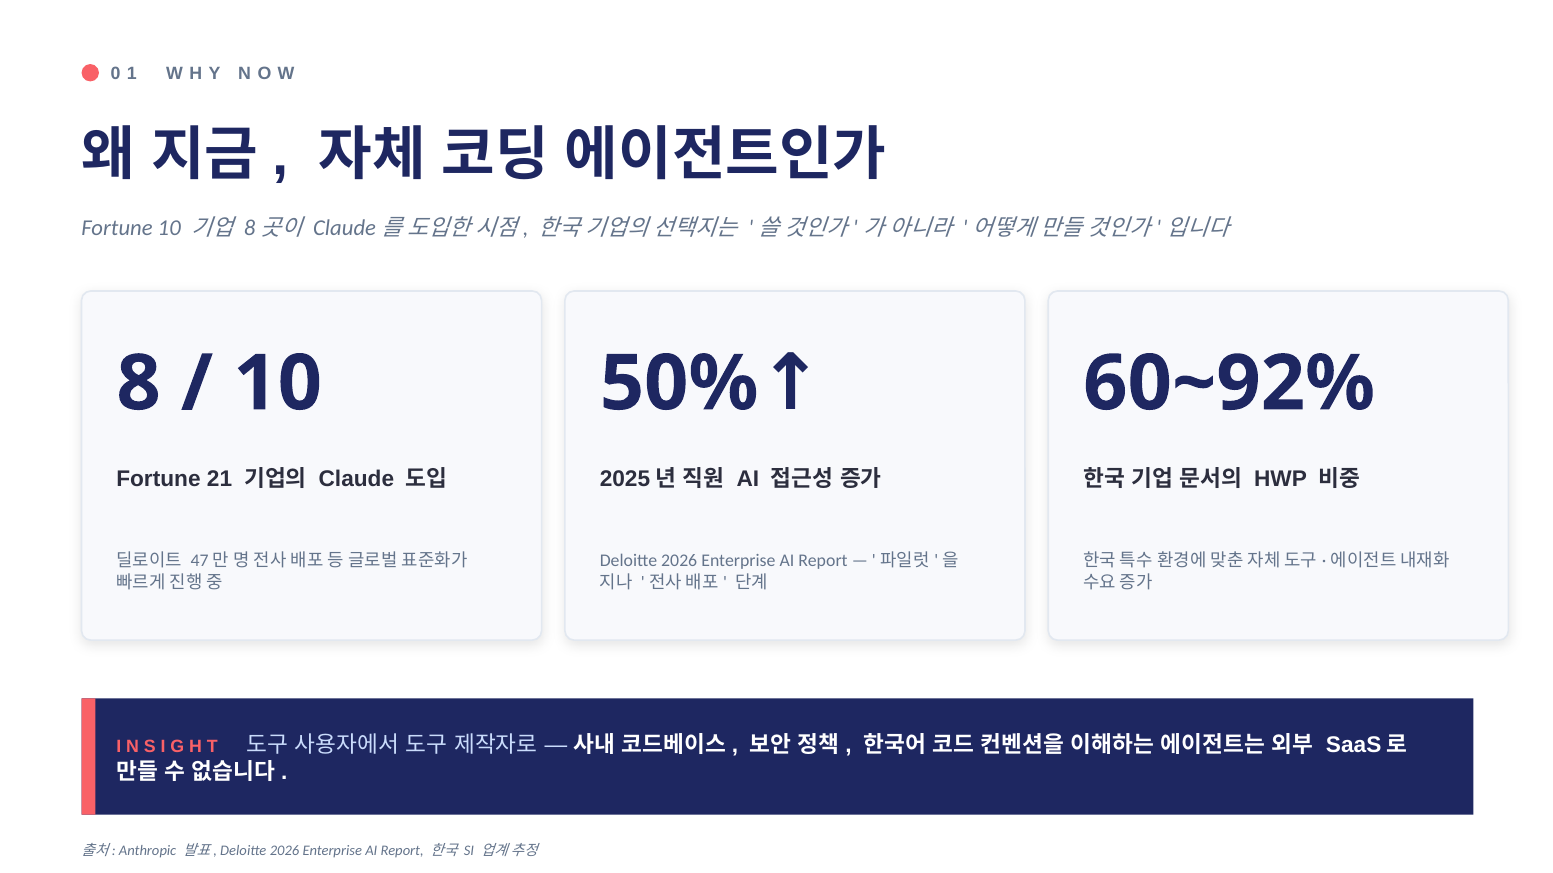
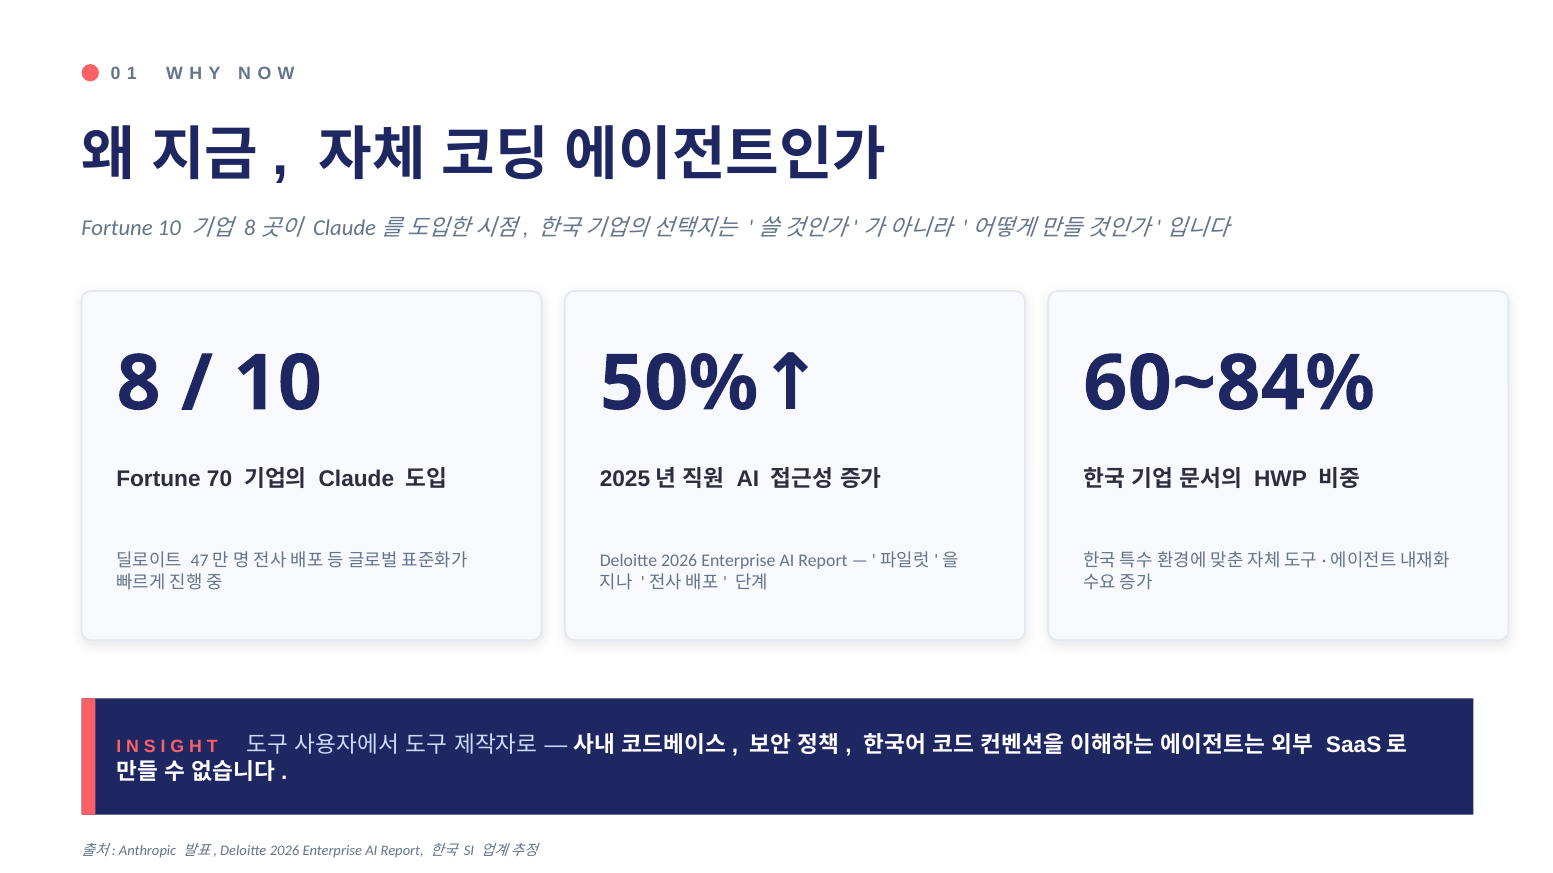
60~92%: 60~92% -> 60~84%
21: 21 -> 70
